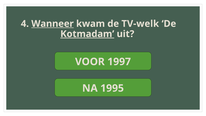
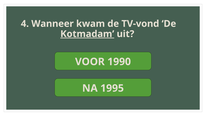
Wanneer underline: present -> none
TV-welk: TV-welk -> TV-vond
1997: 1997 -> 1990
